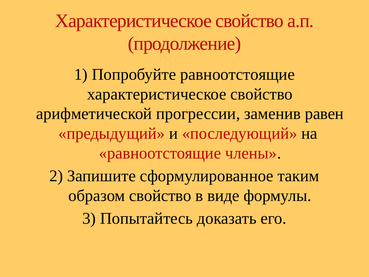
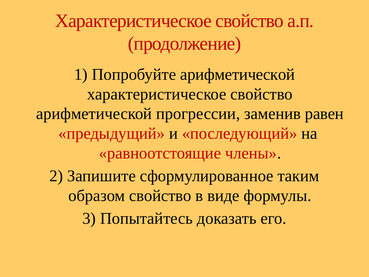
Попробуйте равноотстоящие: равноотстоящие -> арифметической
